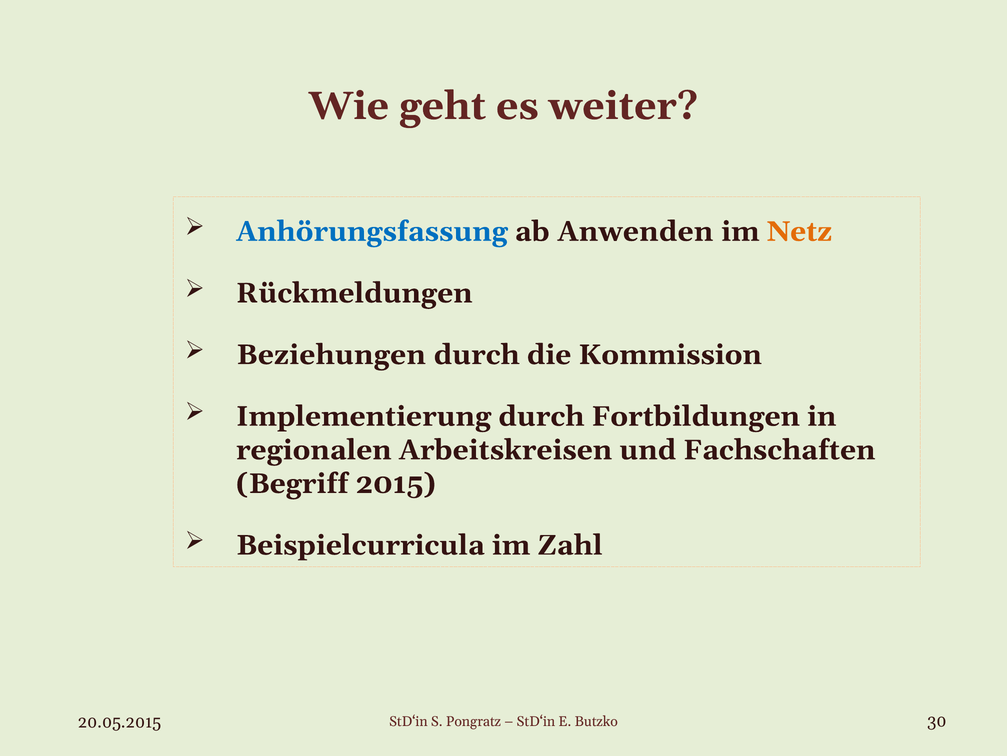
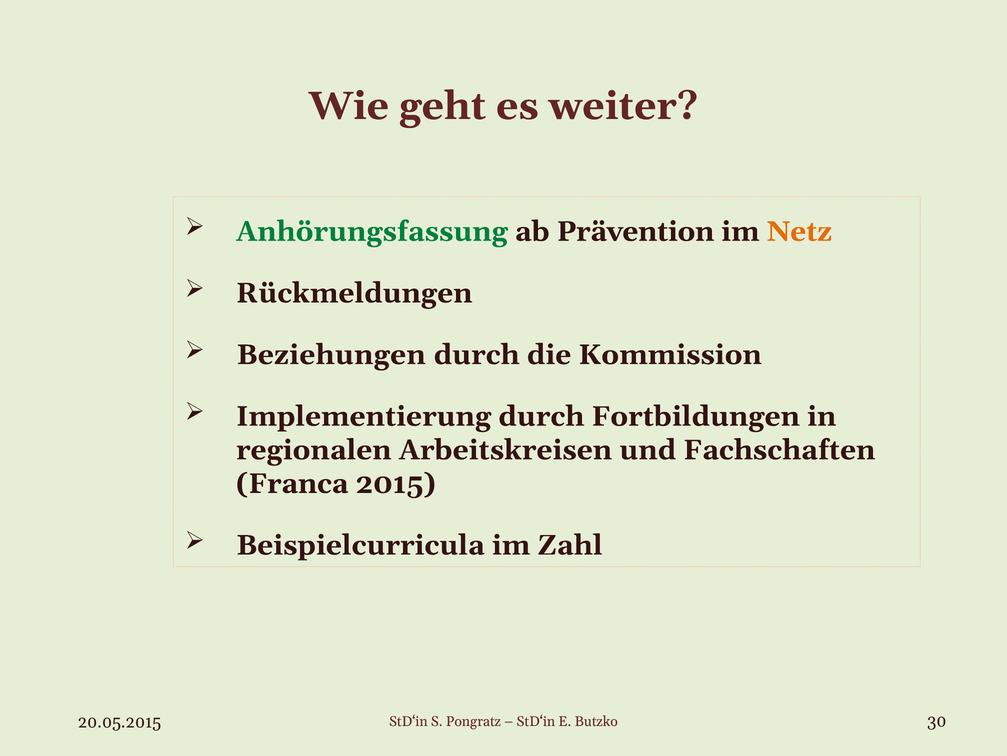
Anhörungsfassung colour: blue -> green
Anwenden: Anwenden -> Prävention
Begriff: Begriff -> Franca
